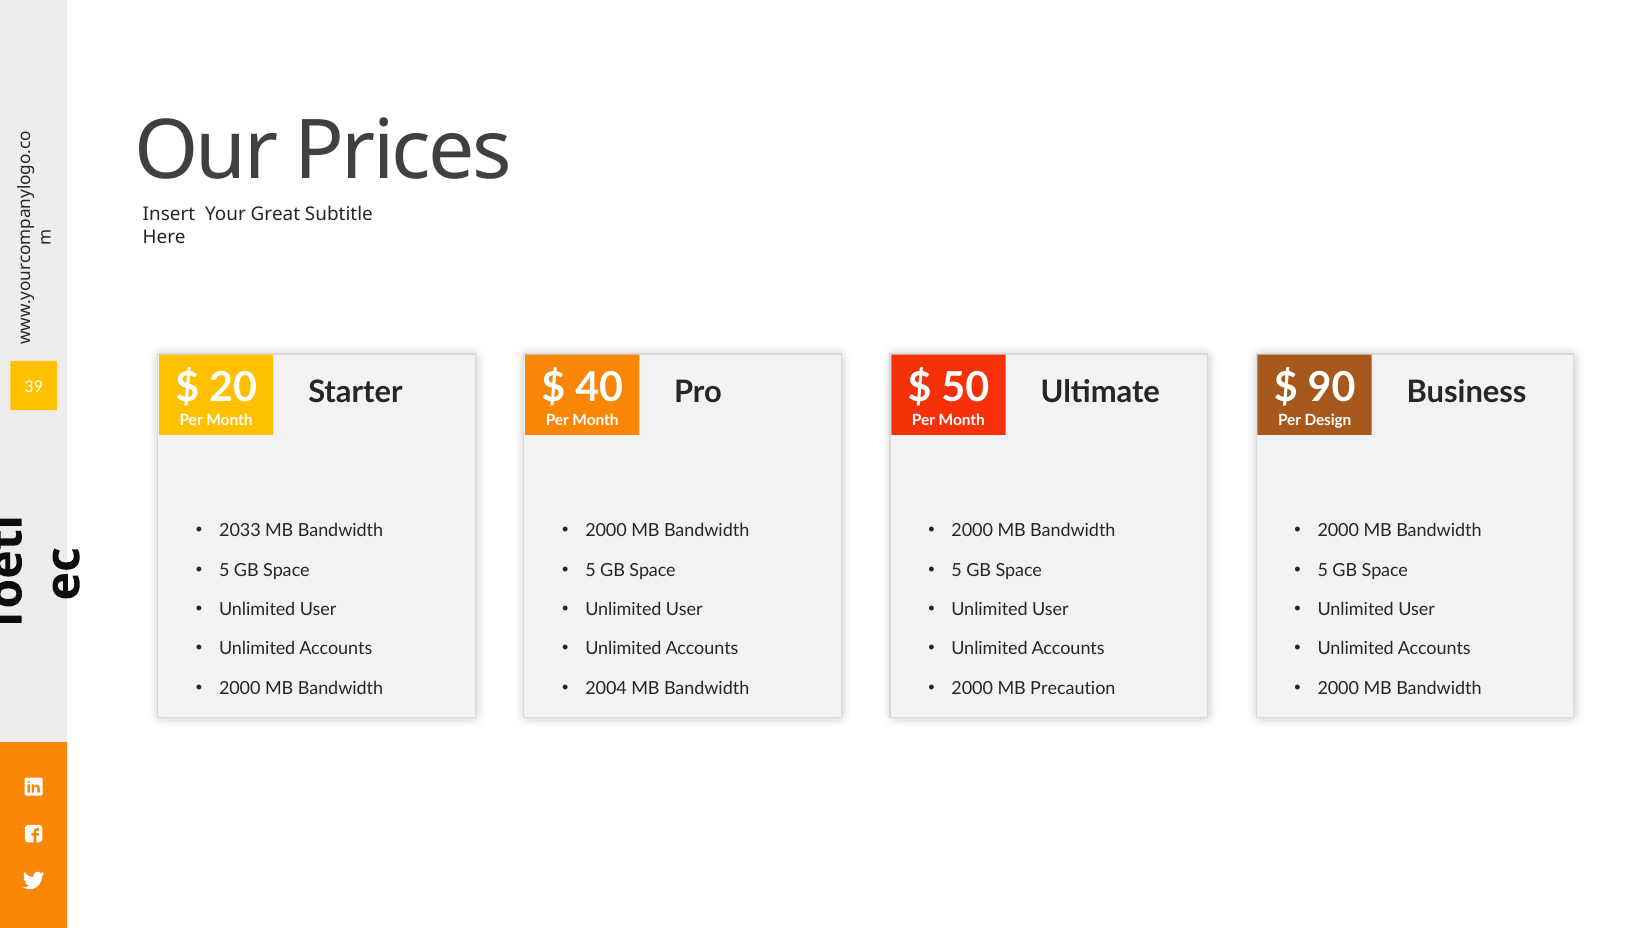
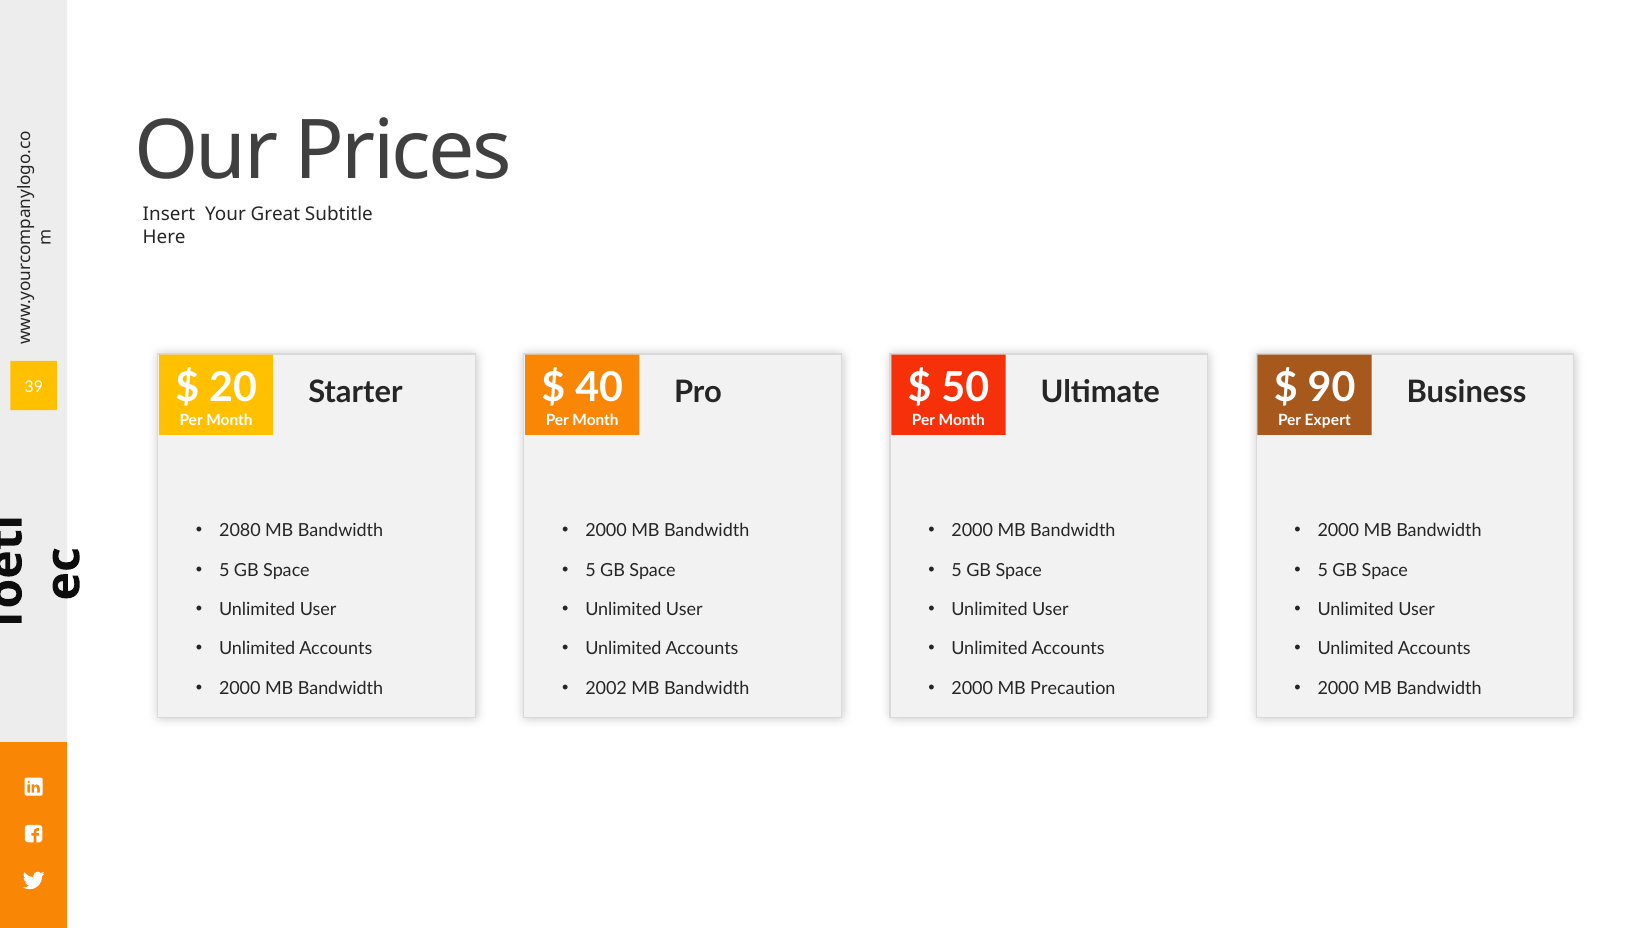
Design: Design -> Expert
2033: 2033 -> 2080
2004: 2004 -> 2002
